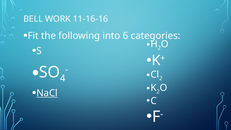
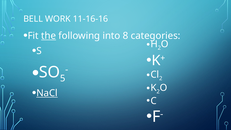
the underline: none -> present
6: 6 -> 8
4: 4 -> 5
